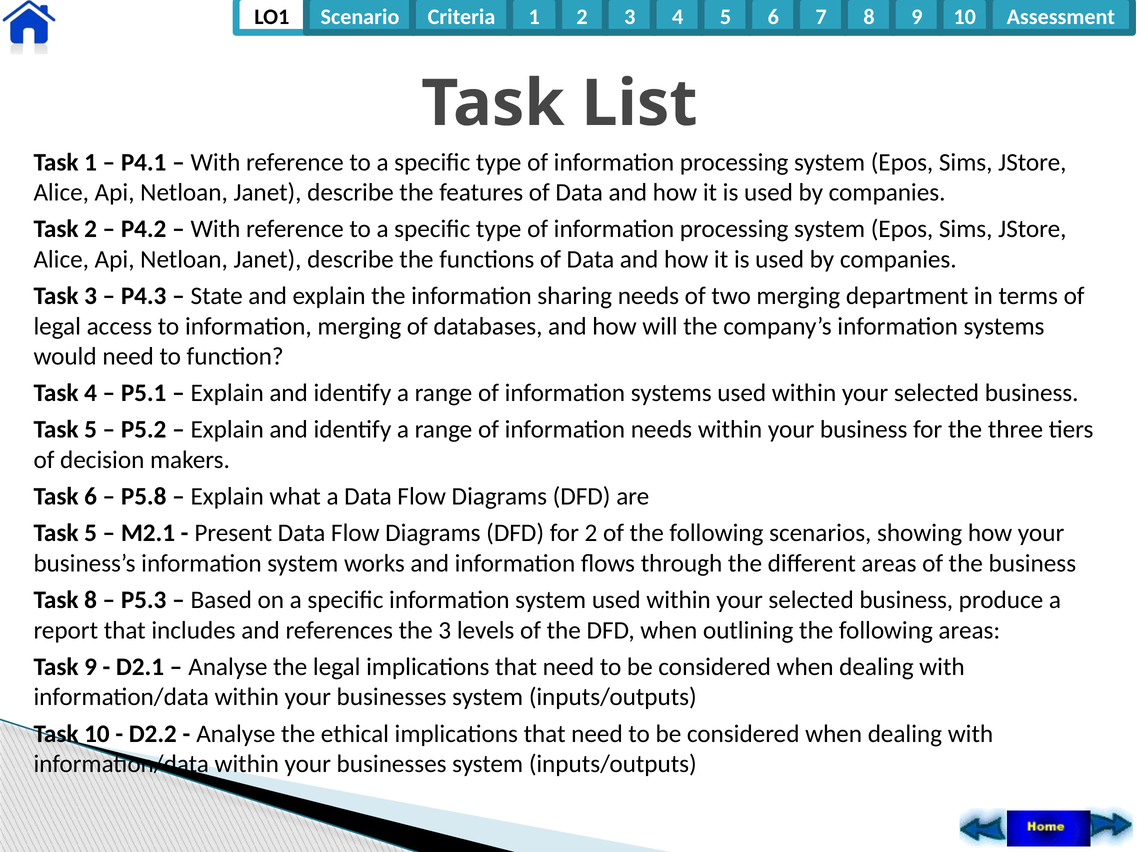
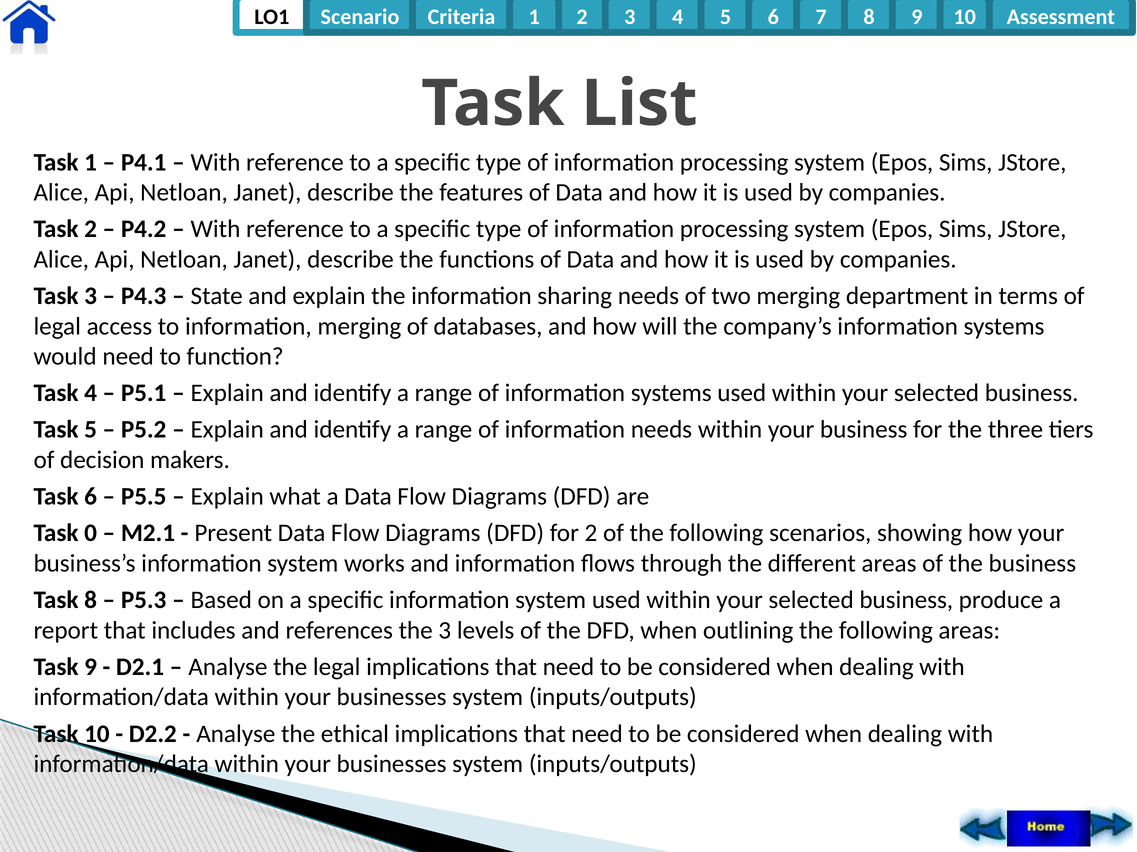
P5.8: P5.8 -> P5.5
5 at (91, 534): 5 -> 0
